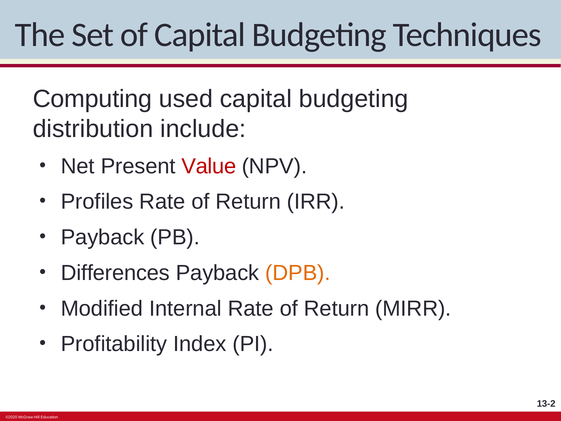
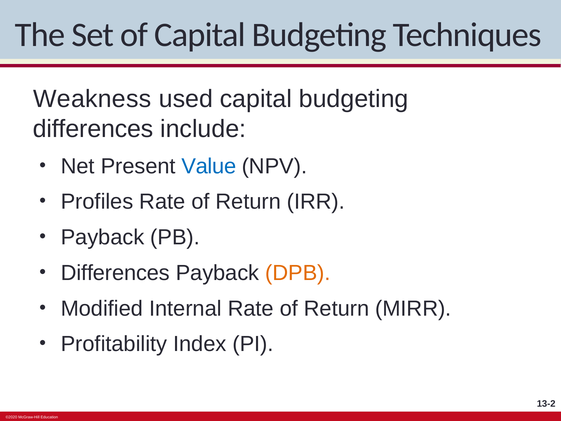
Computing: Computing -> Weakness
distribution at (93, 129): distribution -> differences
Value colour: red -> blue
